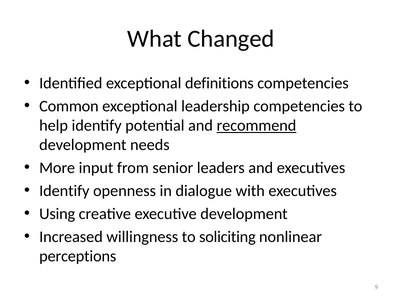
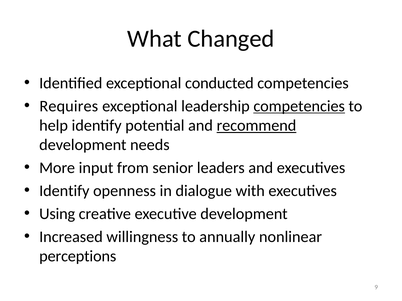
definitions: definitions -> conducted
Common: Common -> Requires
competencies at (299, 106) underline: none -> present
soliciting: soliciting -> annually
